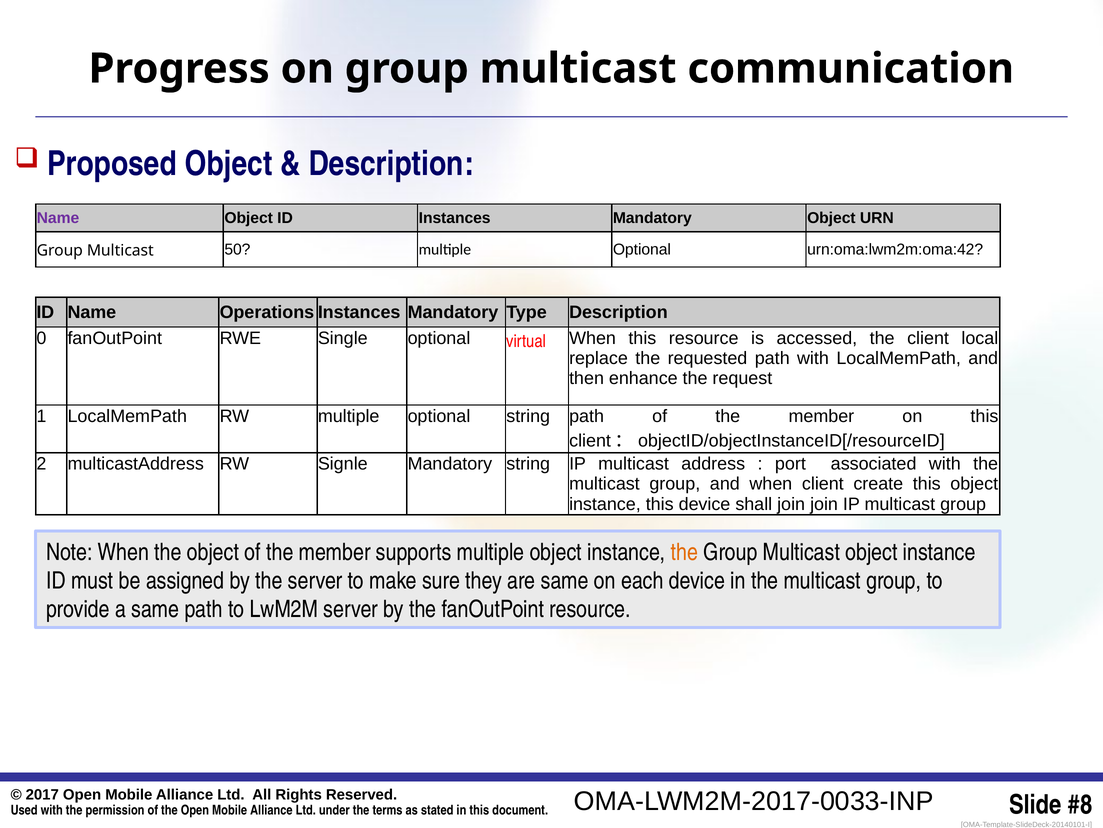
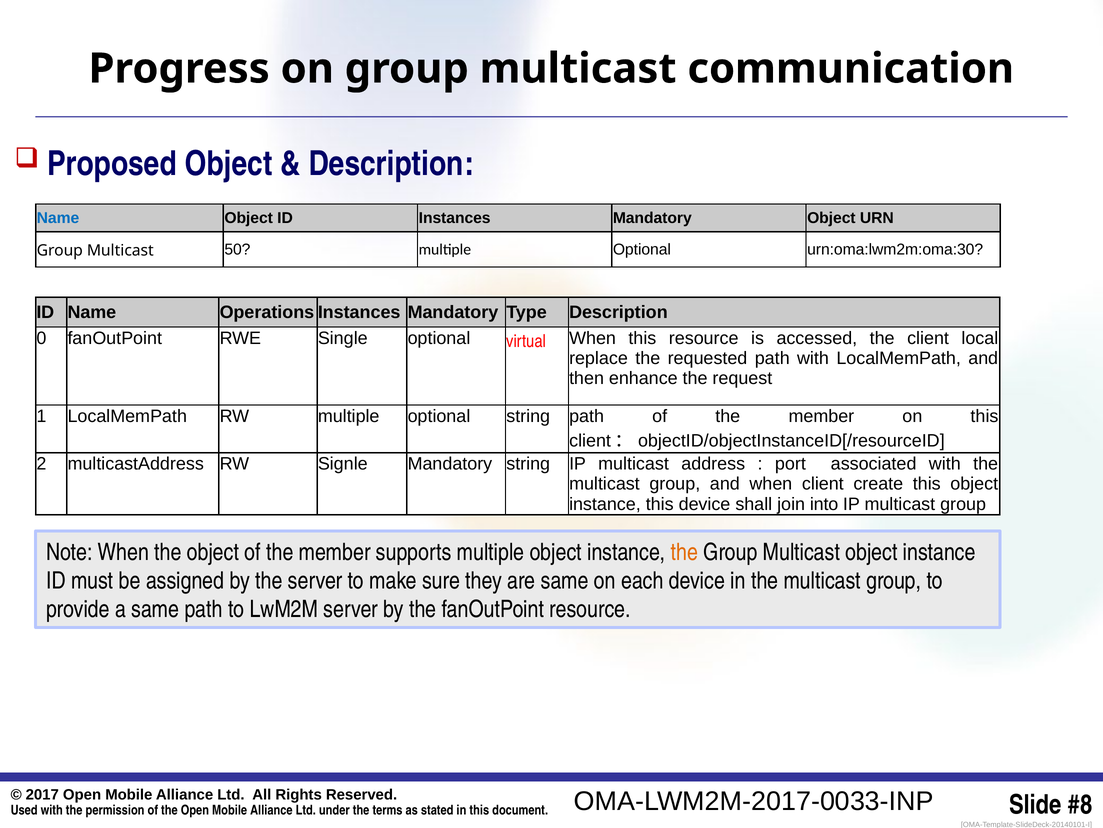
Name at (58, 218) colour: purple -> blue
urn:oma:lwm2m:oma:42: urn:oma:lwm2m:oma:42 -> urn:oma:lwm2m:oma:30
join join: join -> into
